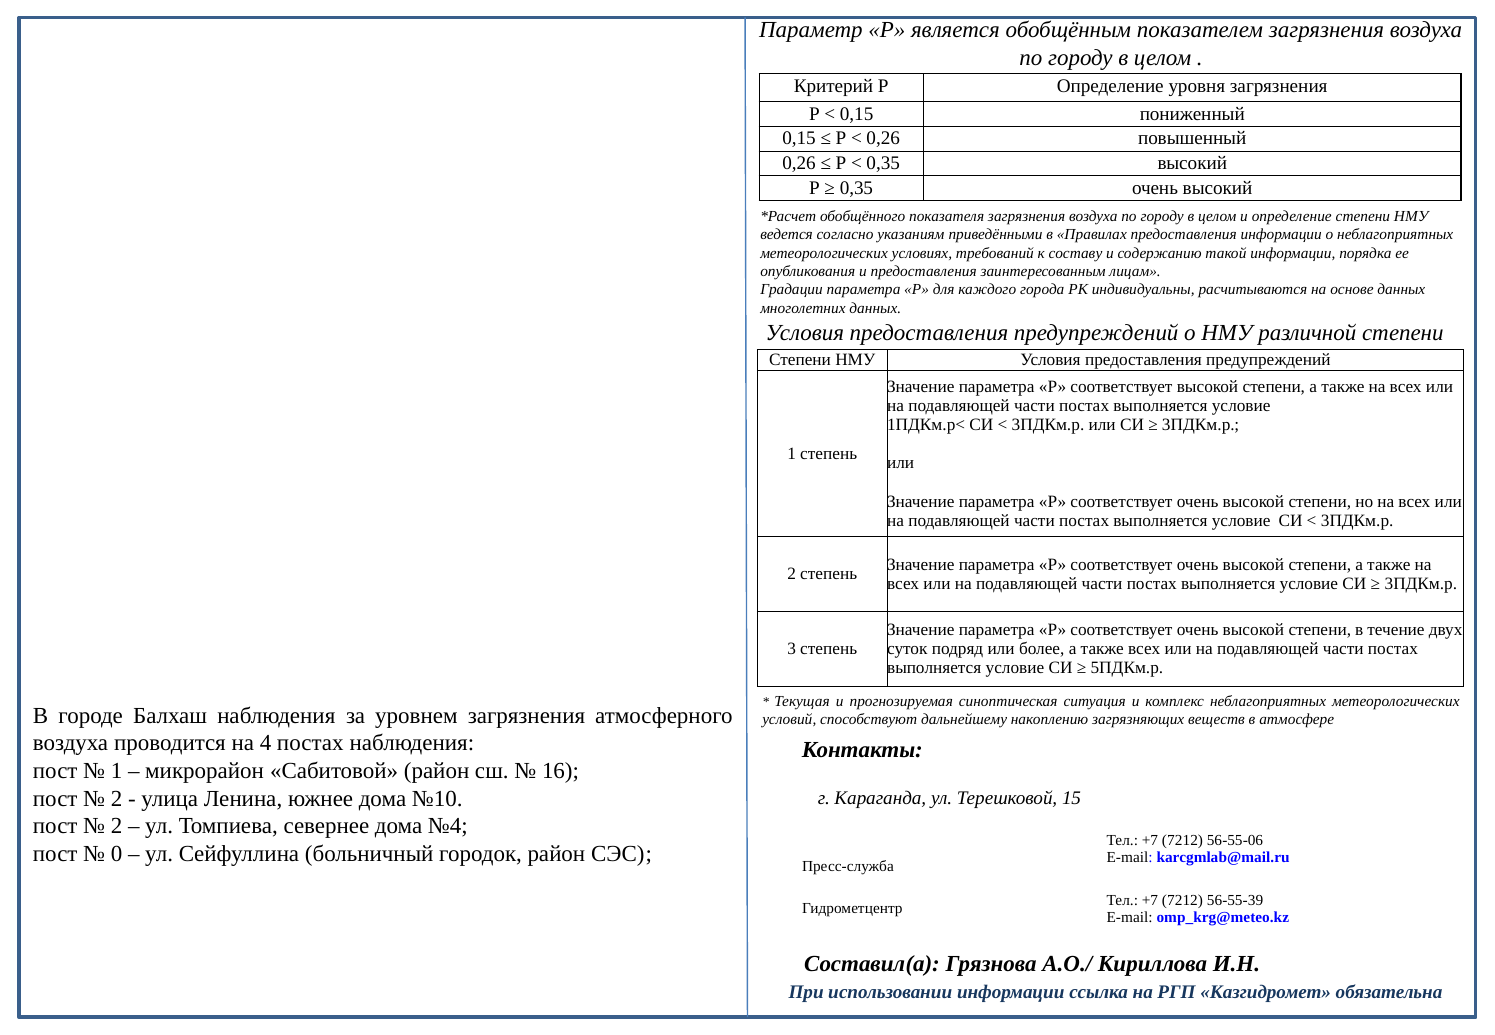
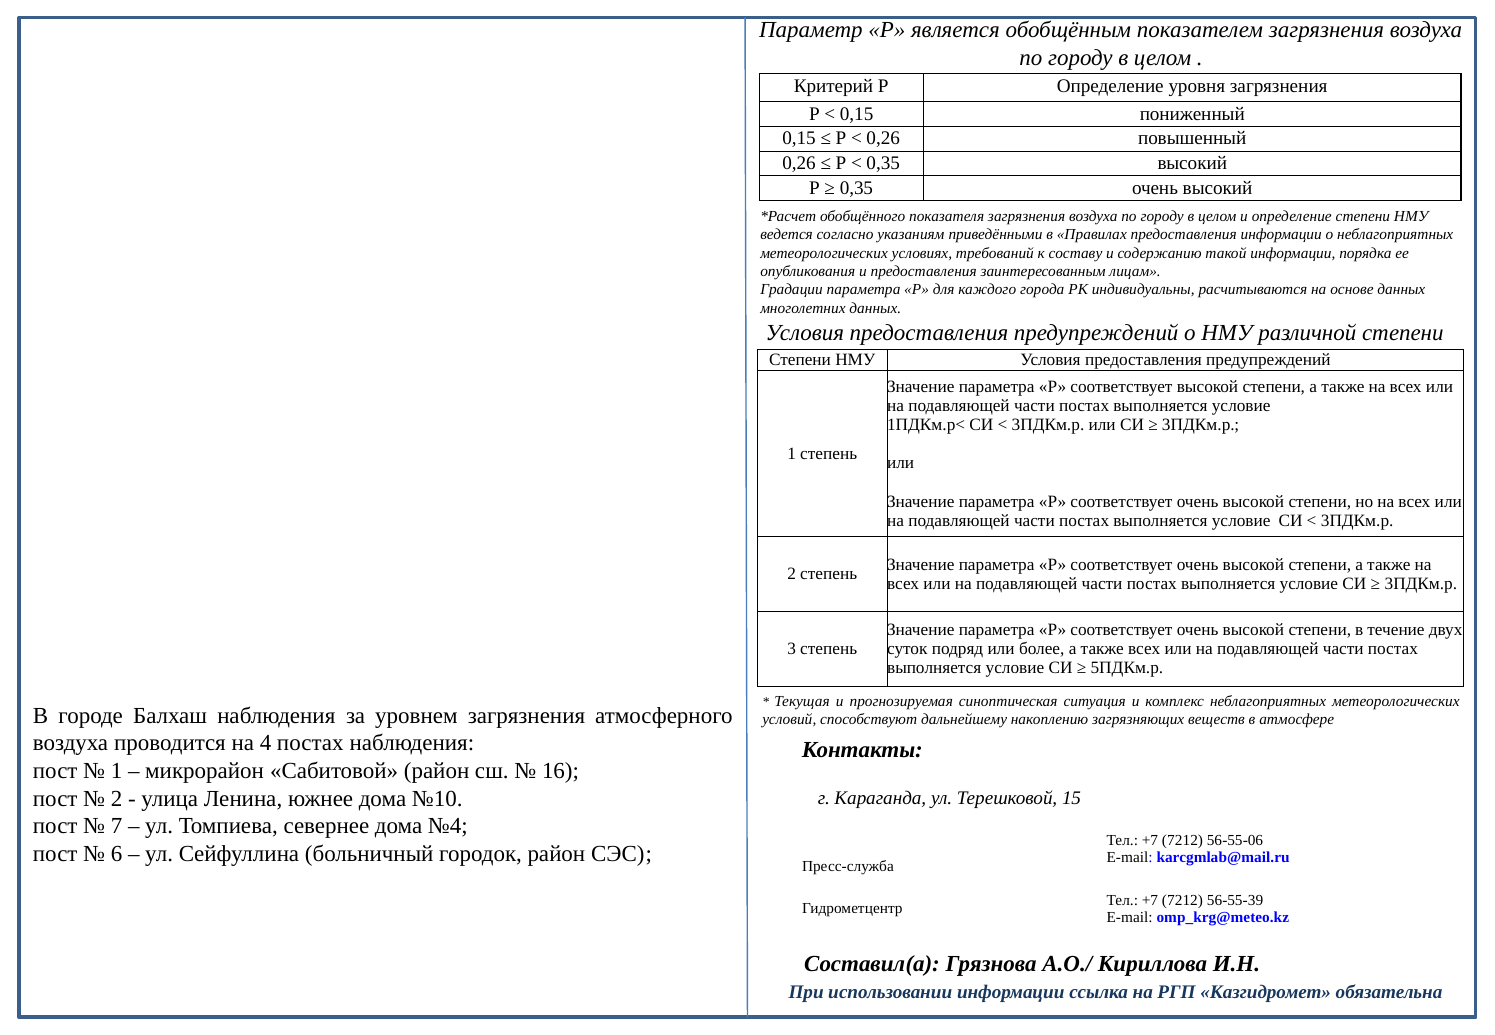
2 at (117, 826): 2 -> 7
0: 0 -> 6
